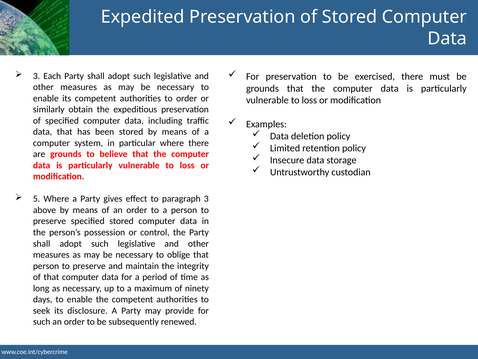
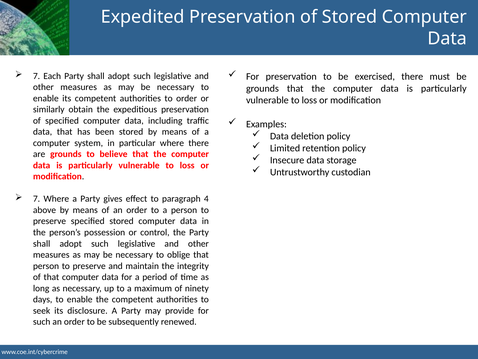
3 at (37, 76): 3 -> 7
5 at (37, 199): 5 -> 7
paragraph 3: 3 -> 4
